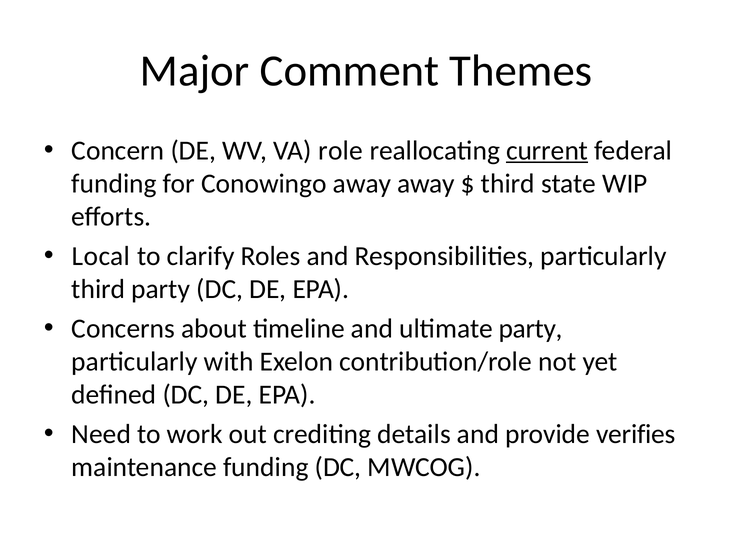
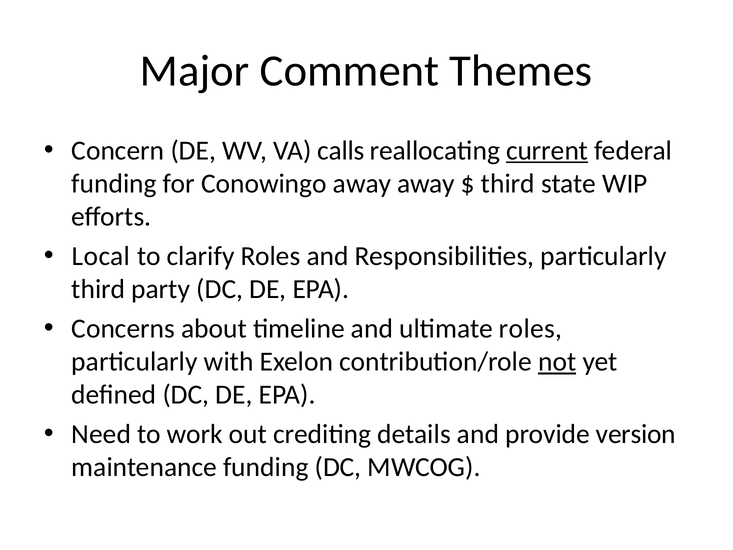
role: role -> calls
ultimate party: party -> roles
not underline: none -> present
verifies: verifies -> version
